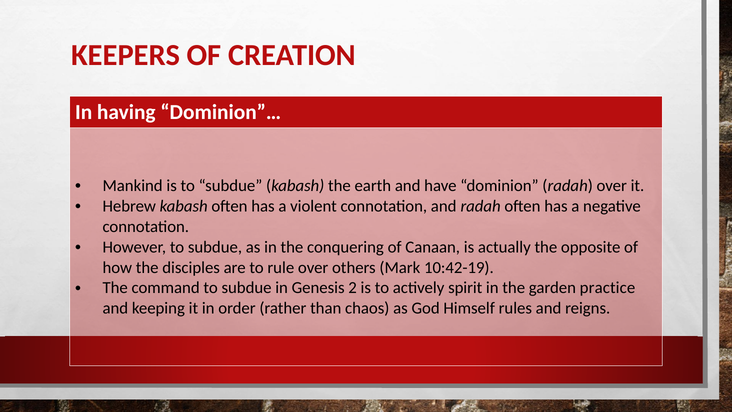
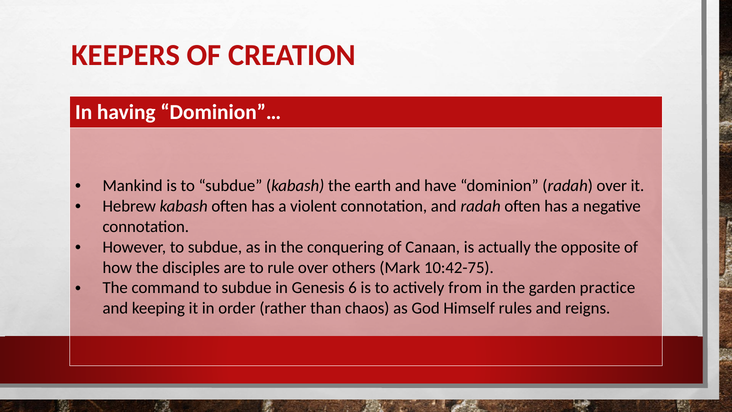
10:42-19: 10:42-19 -> 10:42-75
2: 2 -> 6
spirit: spirit -> from
